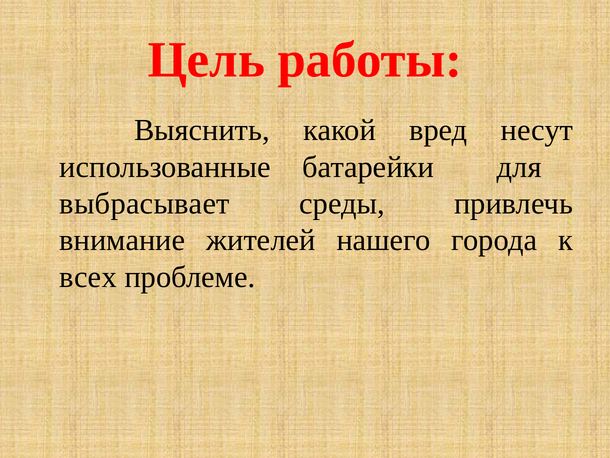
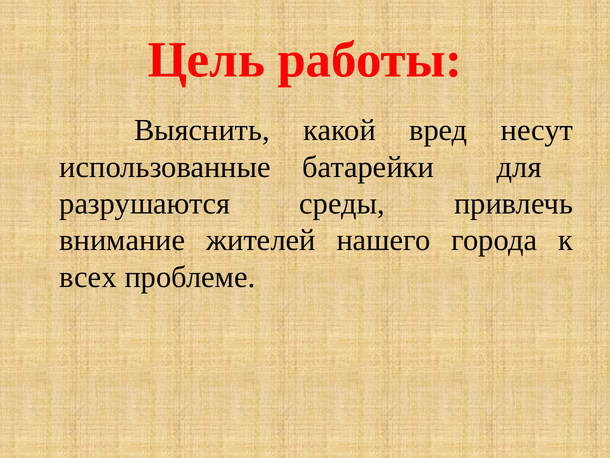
выбрасывает: выбрасывает -> разрушаются
